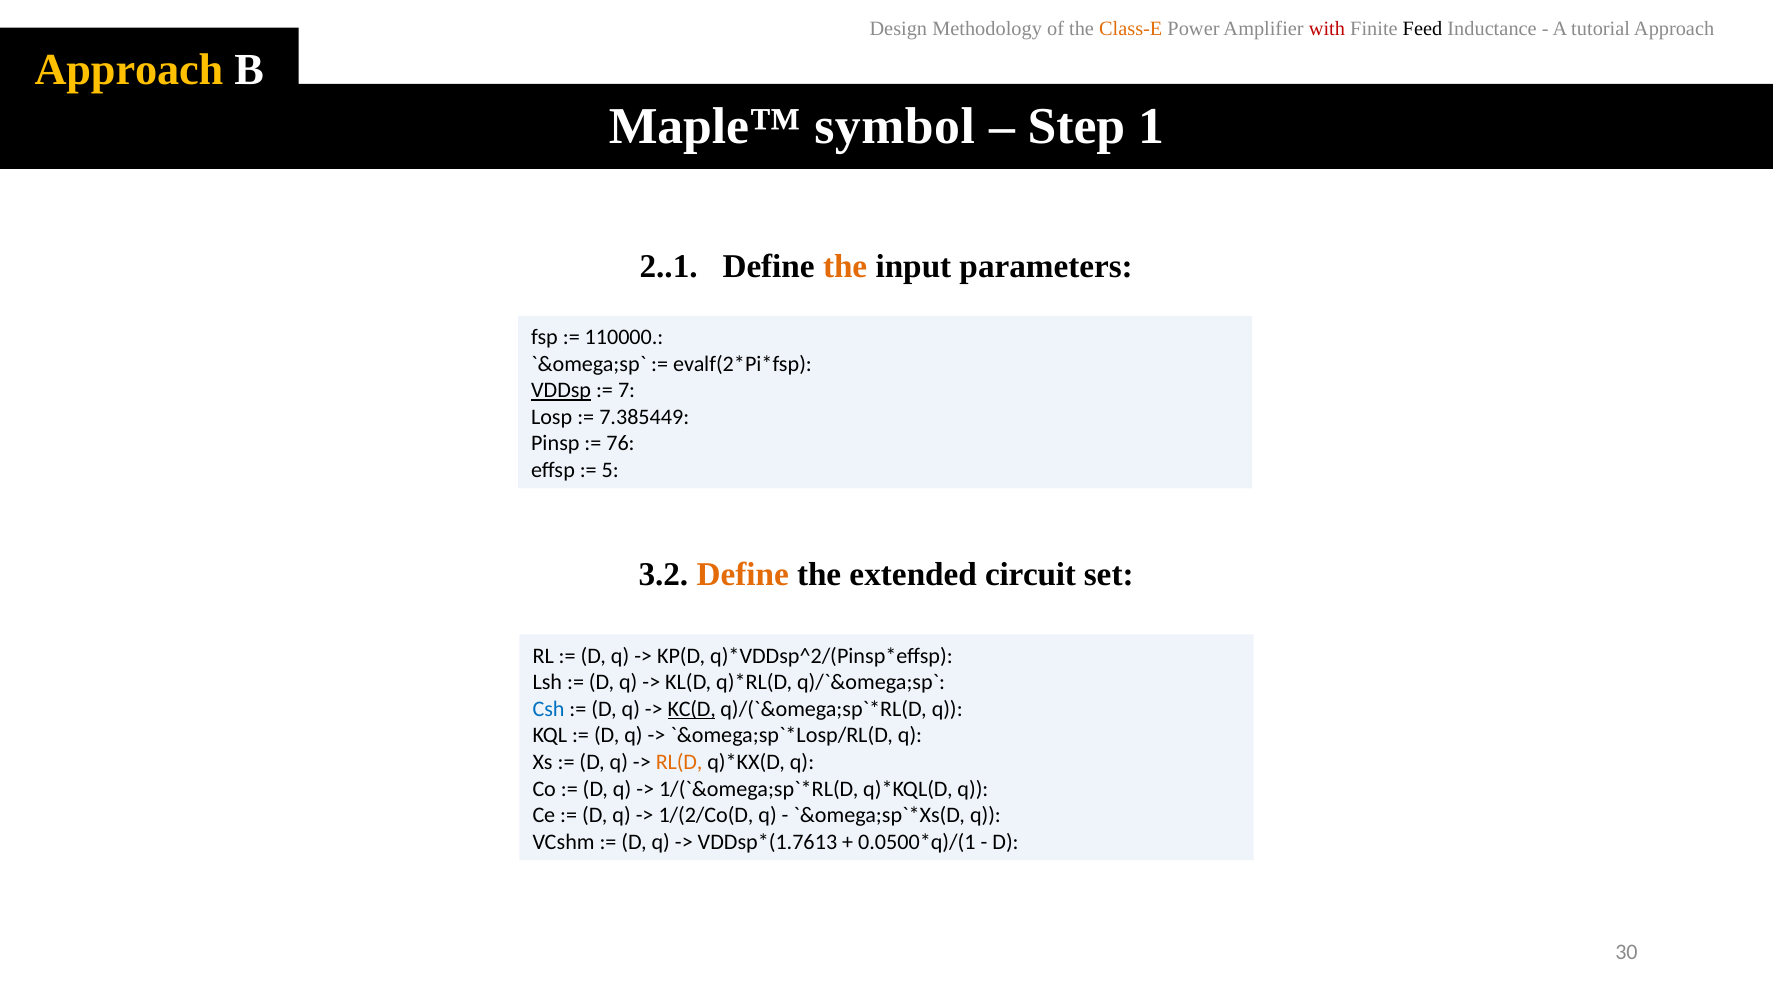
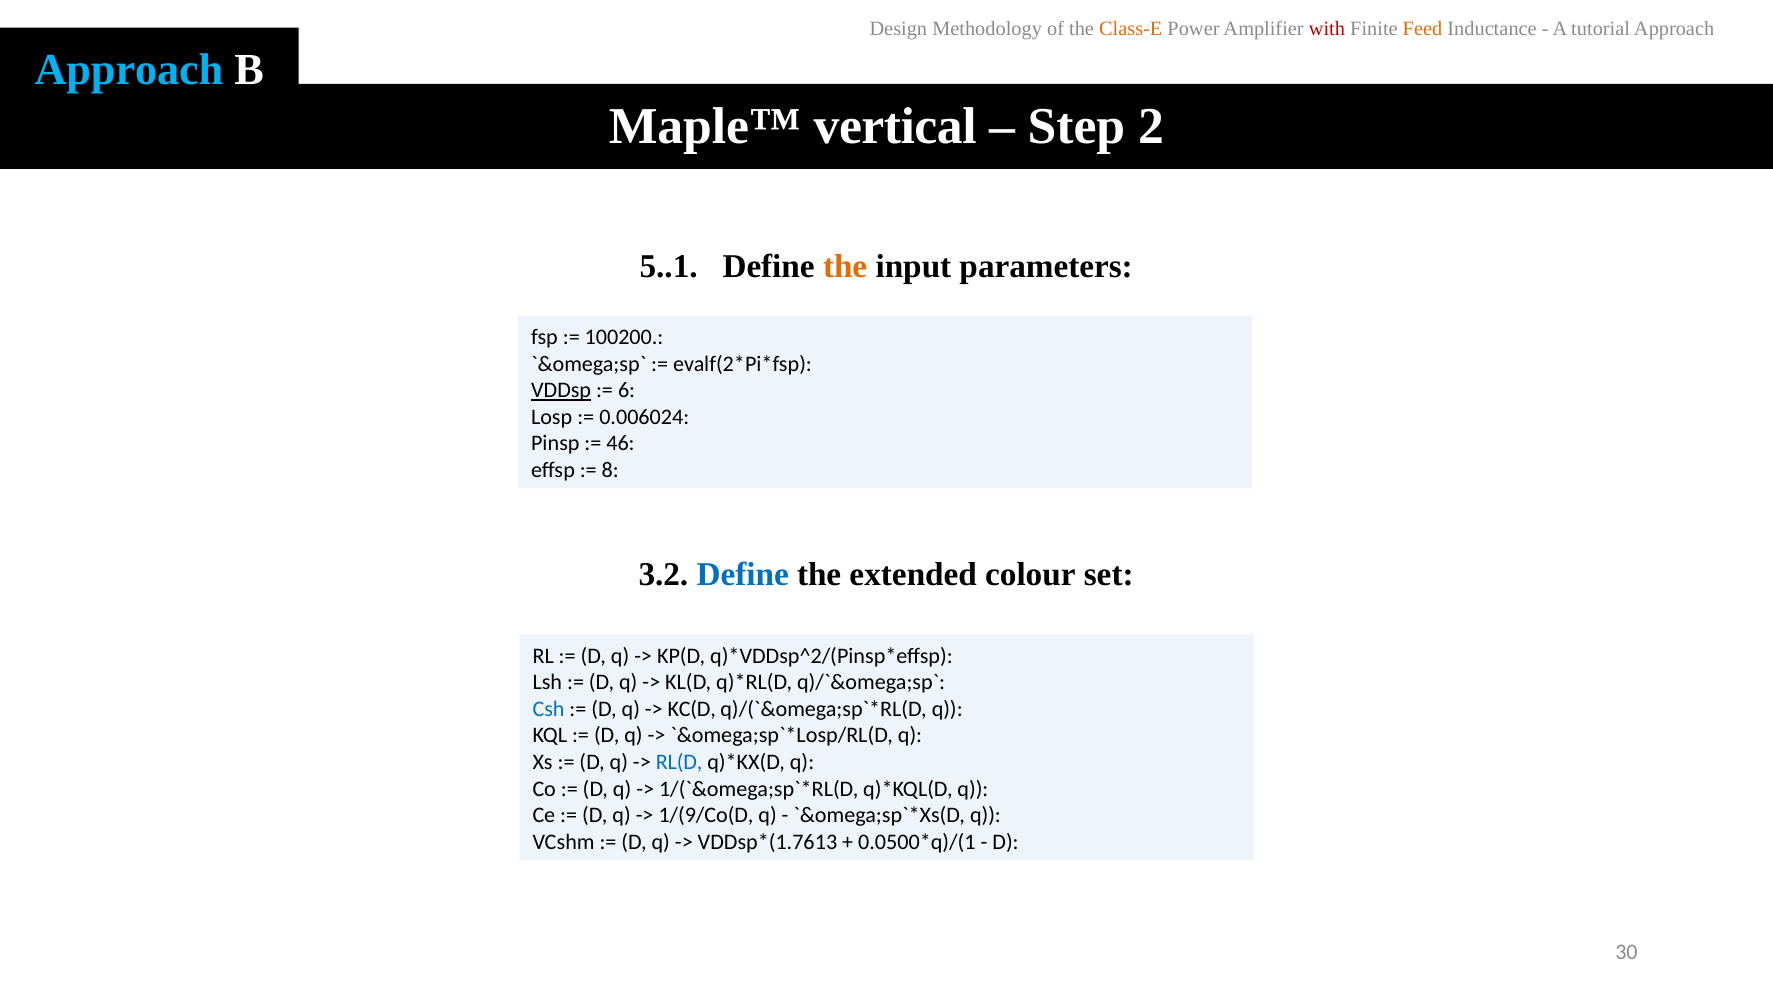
Feed colour: black -> orange
Approach at (129, 70) colour: yellow -> light blue
symbol: symbol -> vertical
1: 1 -> 2
2..1: 2..1 -> 5..1
110000: 110000 -> 100200
7: 7 -> 6
7.385449: 7.385449 -> 0.006024
76: 76 -> 46
5: 5 -> 8
Define at (743, 574) colour: orange -> blue
circuit: circuit -> colour
KC(D underline: present -> none
RL(D colour: orange -> blue
1/(2/Co(D: 1/(2/Co(D -> 1/(9/Co(D
